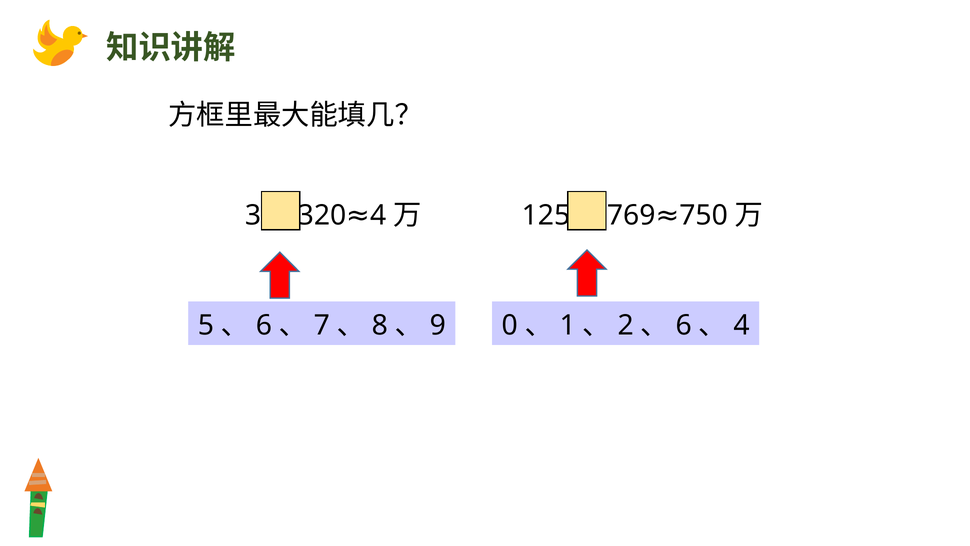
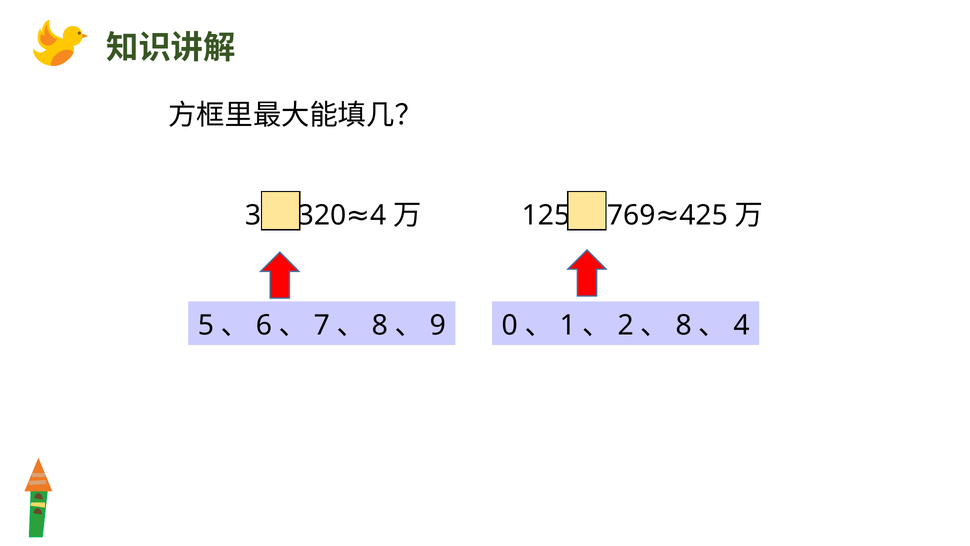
750: 750 -> 425
6 at (684, 325): 6 -> 8
